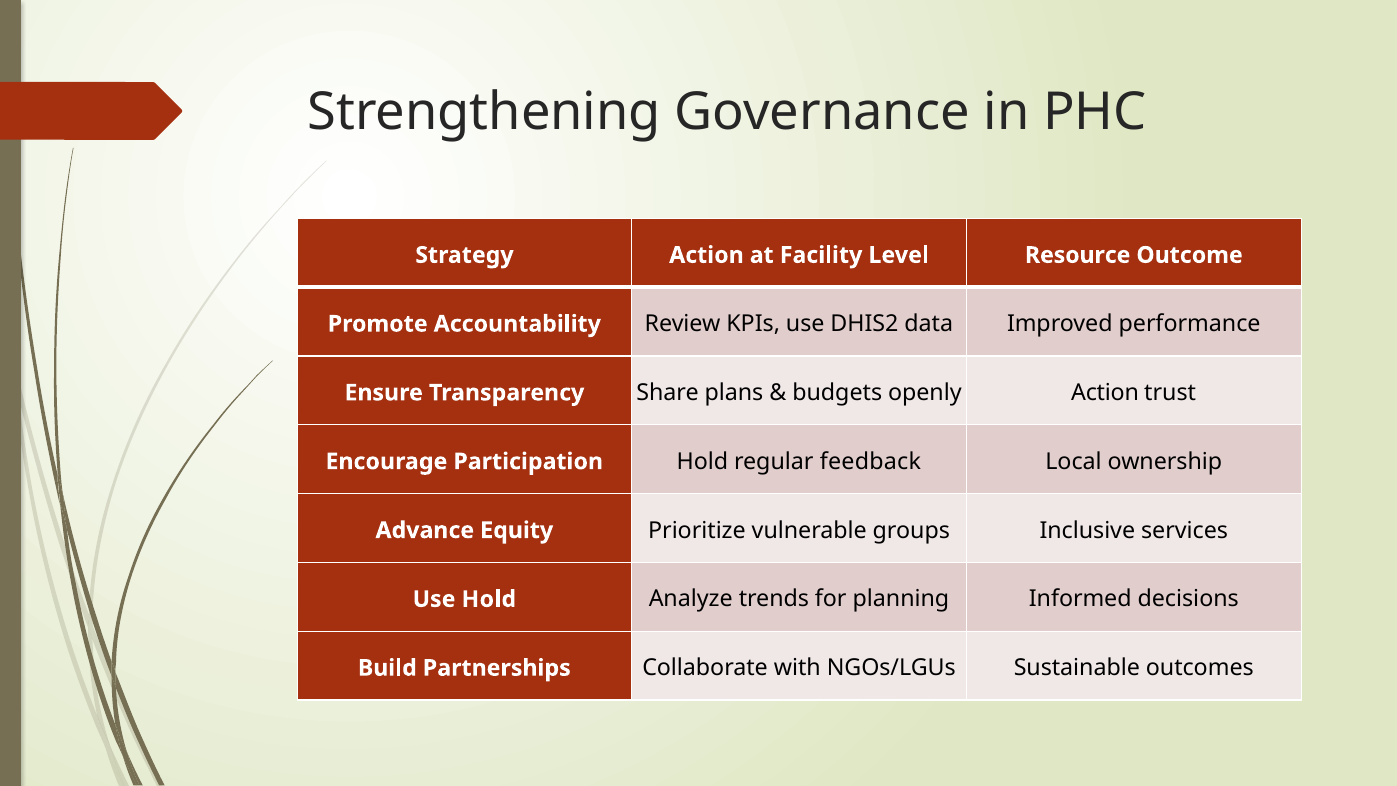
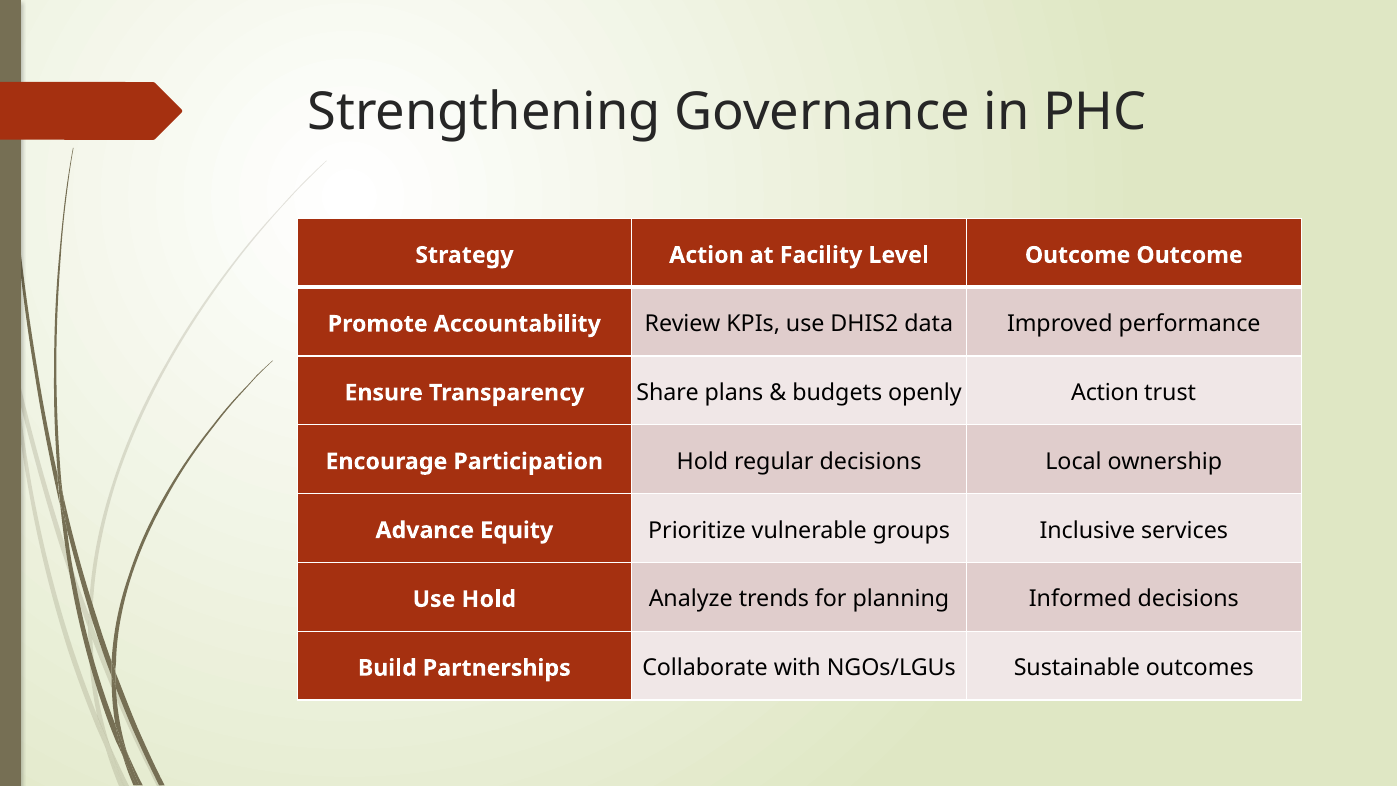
Level Resource: Resource -> Outcome
regular feedback: feedback -> decisions
